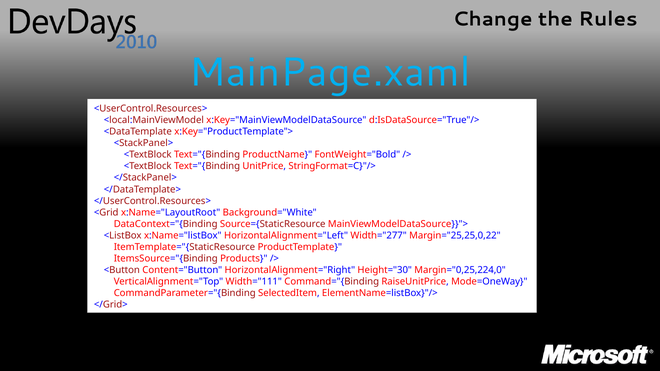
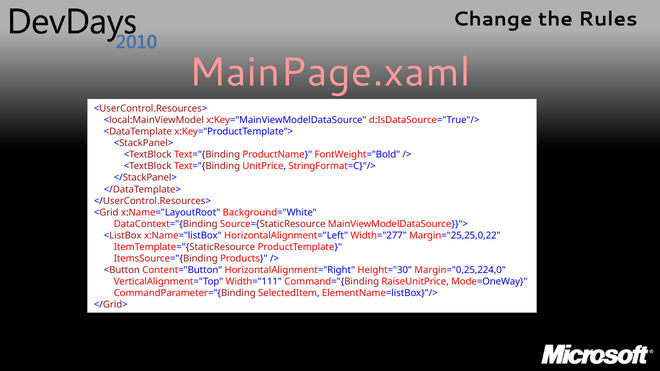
MainPage.xaml colour: light blue -> pink
